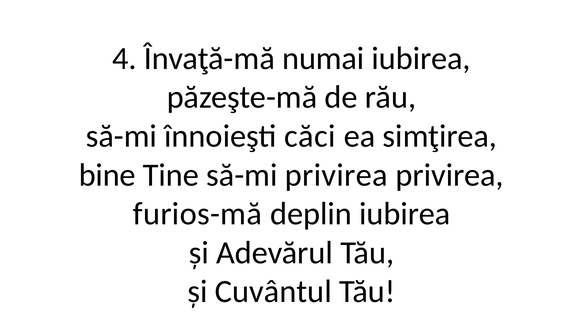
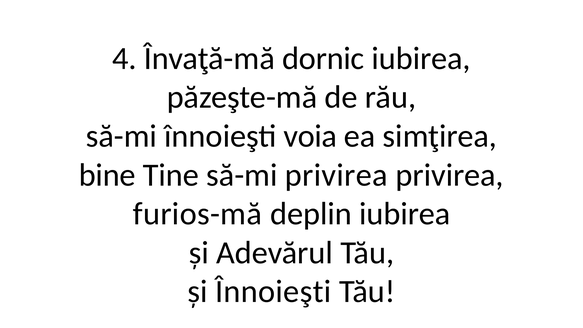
numai: numai -> dornic
căci: căci -> voia
și Cuvântul: Cuvântul -> Înnoieşti
